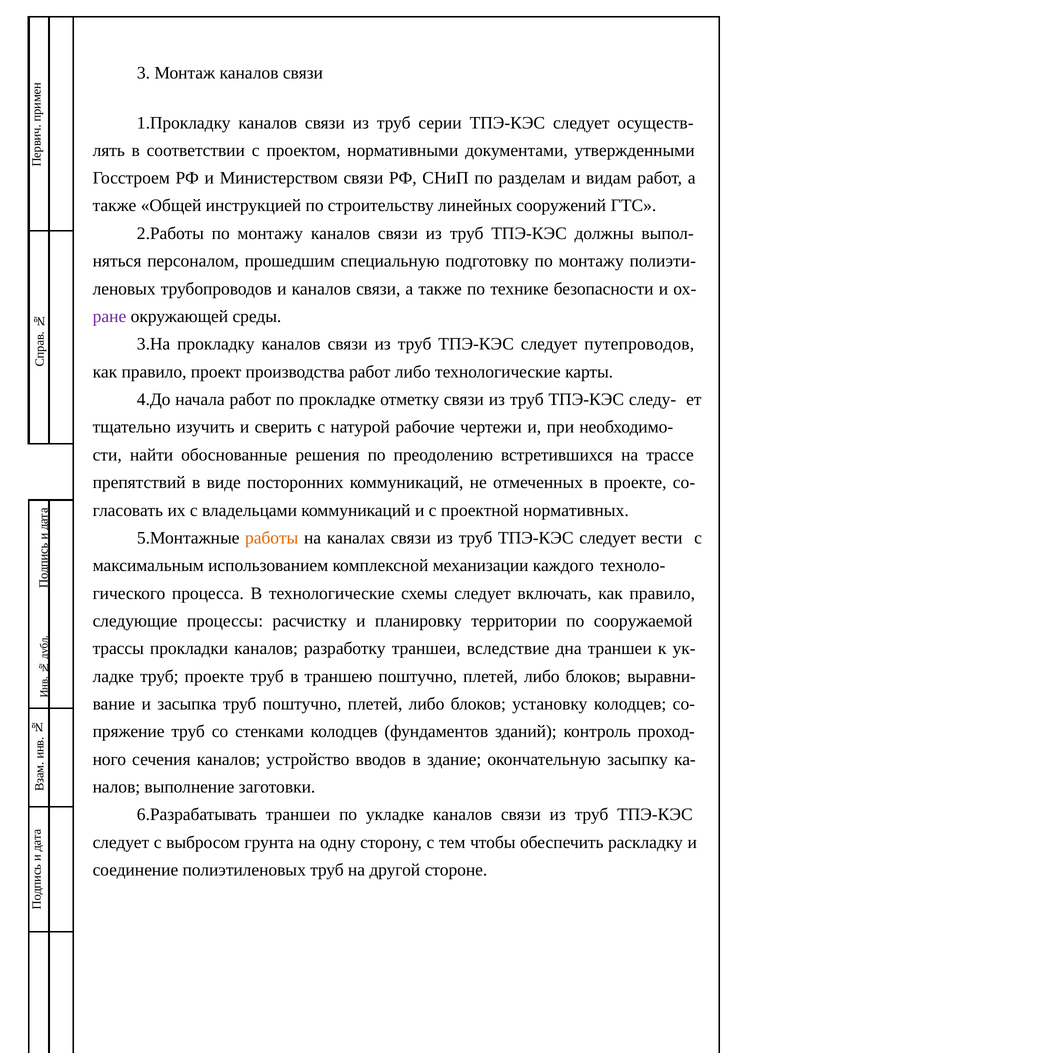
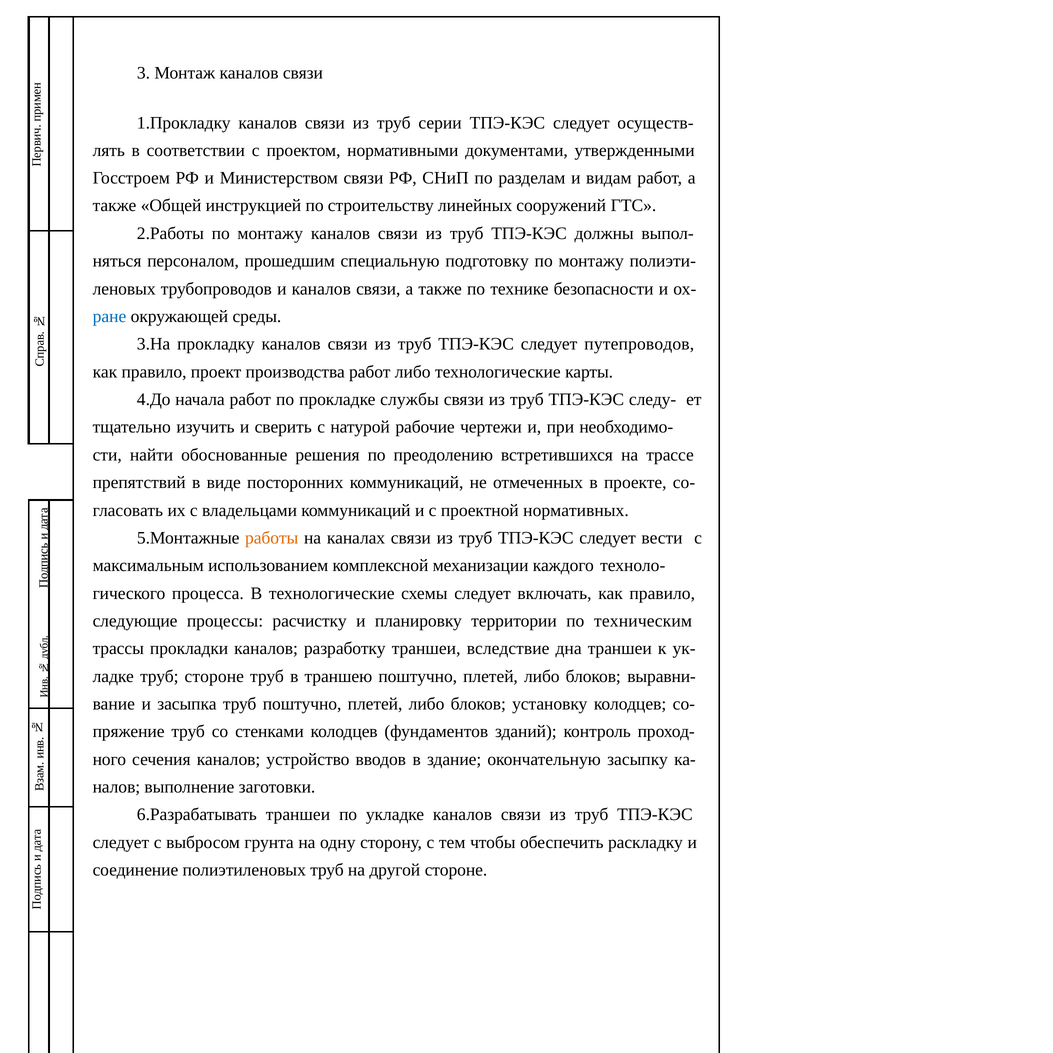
ране colour: purple -> blue
отметку: отметку -> службы
сооружаемой: сооружаемой -> техническим
труб проекте: проекте -> стороне
